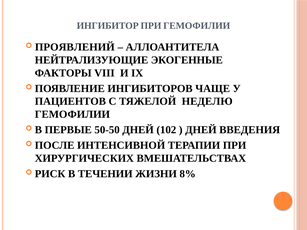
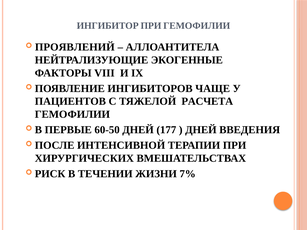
НЕДЕЛЮ: НЕДЕЛЮ -> РАСЧЕТА
50-50: 50-50 -> 60-50
102: 102 -> 177
8%: 8% -> 7%
